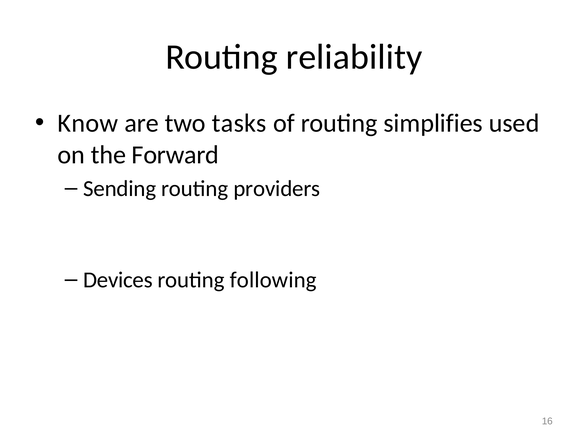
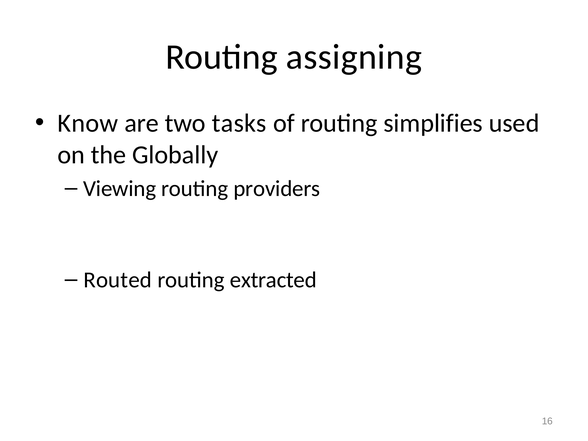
reliability: reliability -> assigning
Forward: Forward -> Globally
Sending: Sending -> Viewing
Devices: Devices -> Routed
following: following -> extracted
